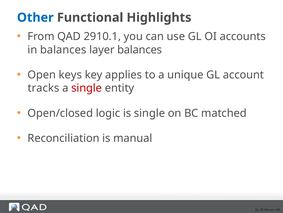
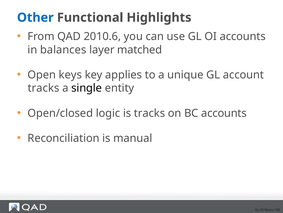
2910.1: 2910.1 -> 2010.6
layer balances: balances -> matched
single at (87, 88) colour: red -> black
is single: single -> tracks
BC matched: matched -> accounts
